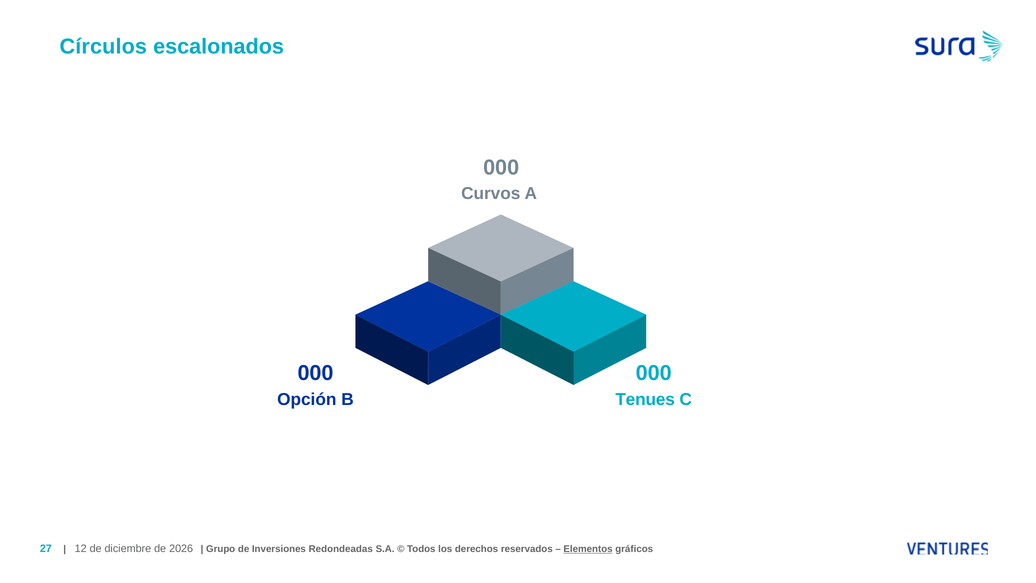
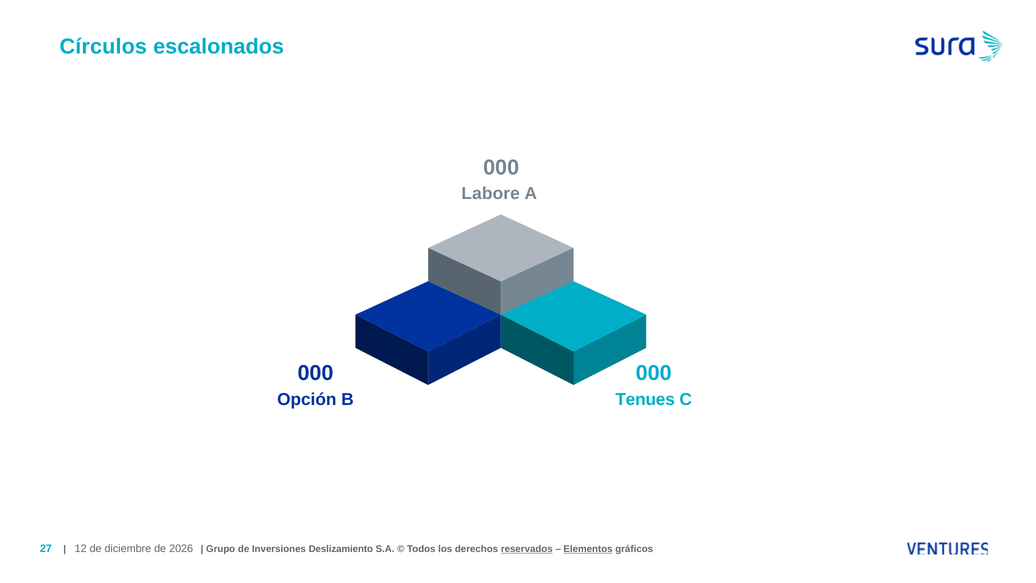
Curvos: Curvos -> Labore
Redondeadas: Redondeadas -> Deslizamiento
reservados underline: none -> present
